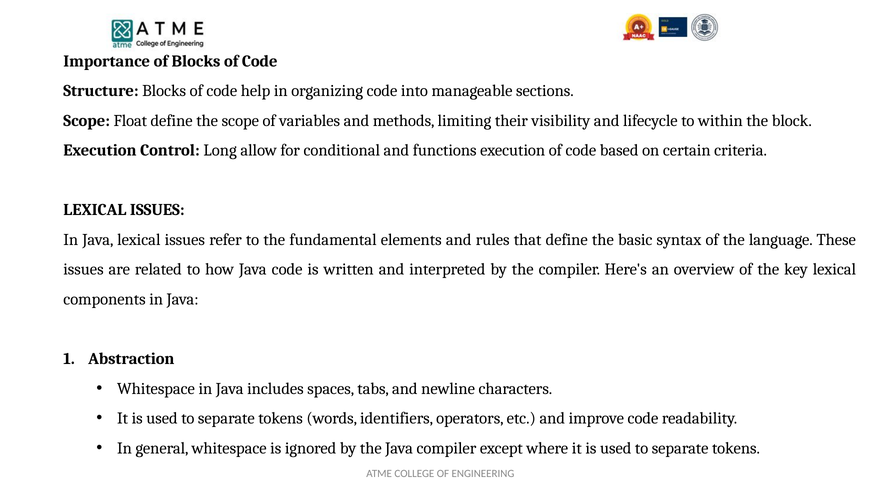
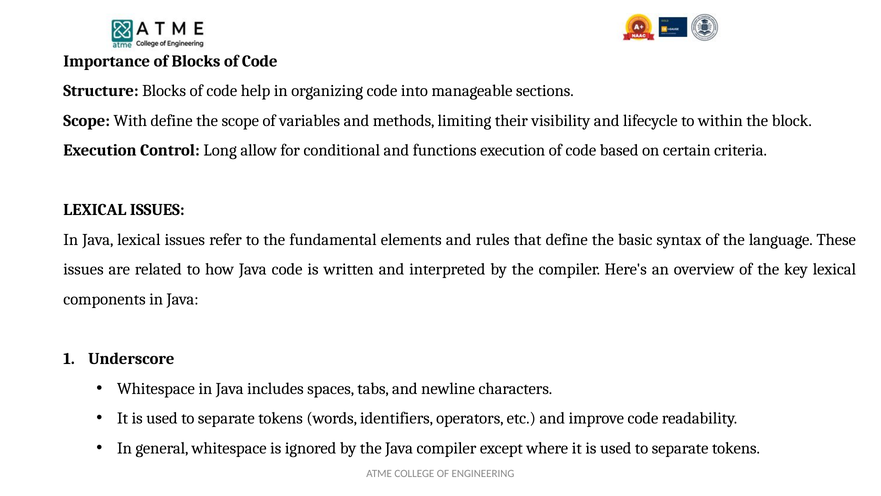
Float: Float -> With
Abstraction: Abstraction -> Underscore
